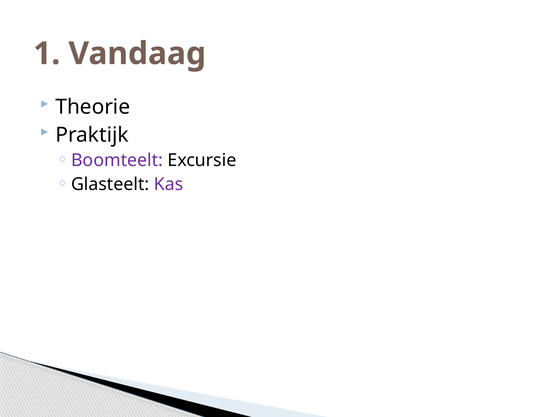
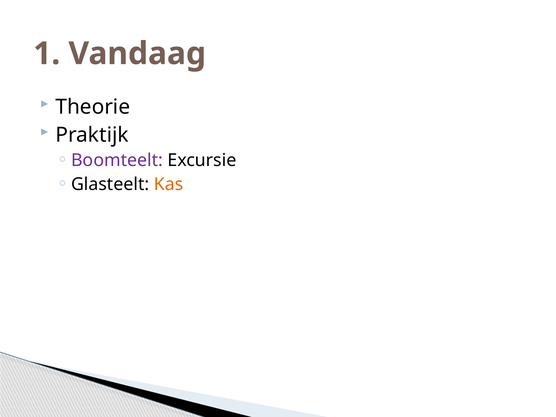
Kas colour: purple -> orange
